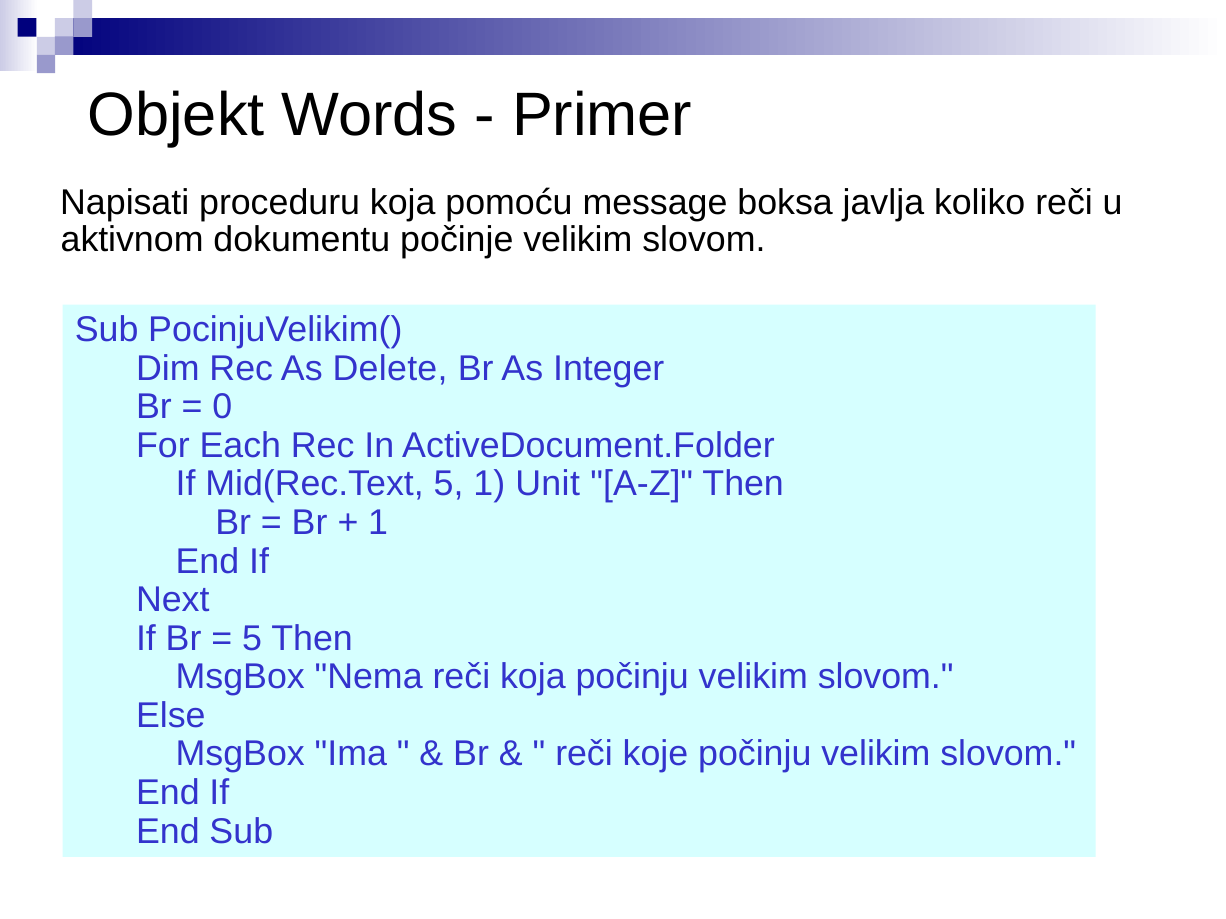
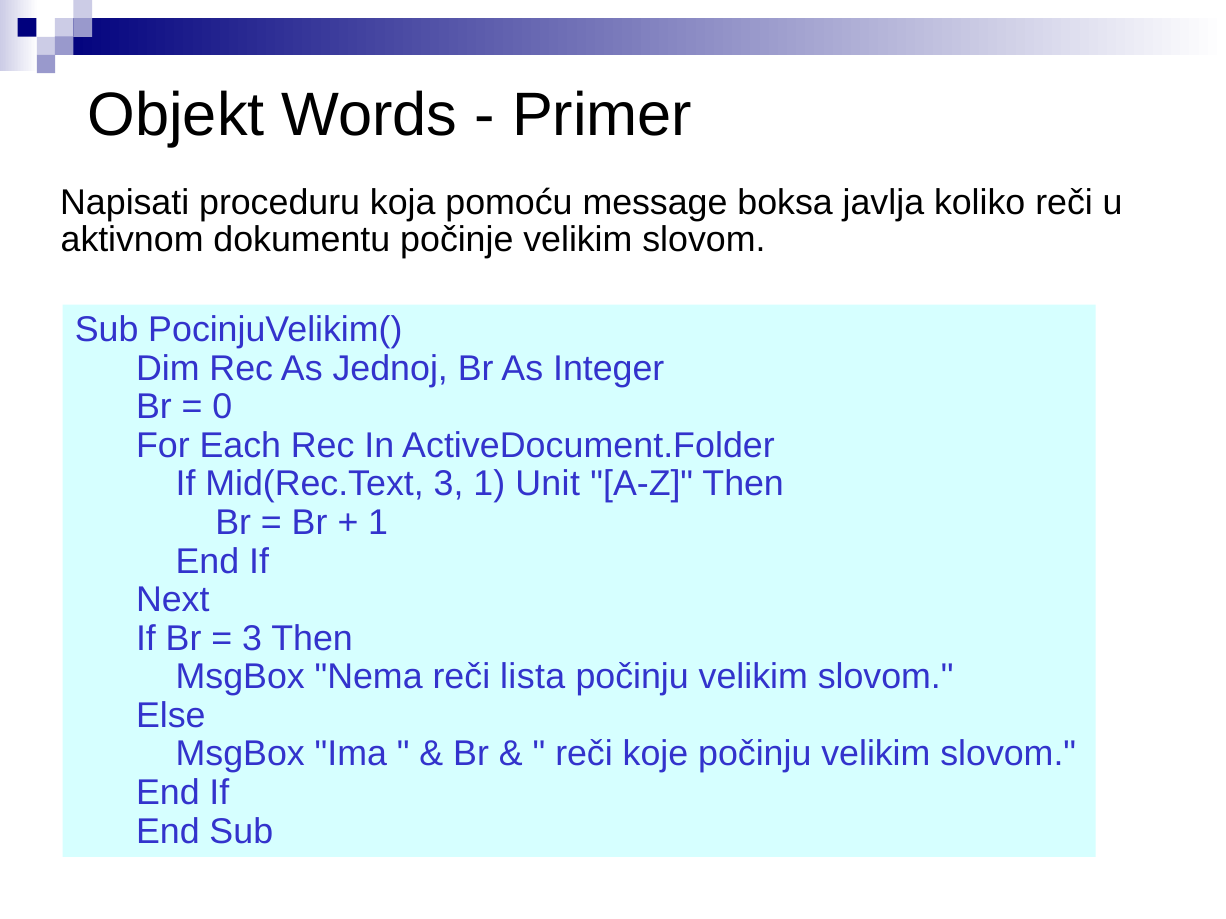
Delete: Delete -> Jednoj
Mid(Rec.Text 5: 5 -> 3
5 at (252, 639): 5 -> 3
reči koja: koja -> lista
